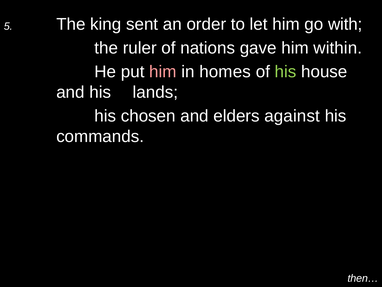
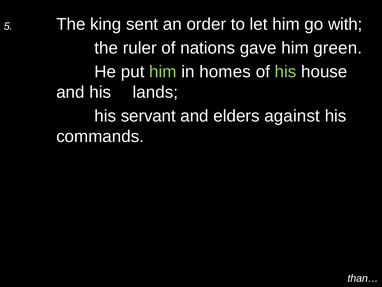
within: within -> green
him at (163, 72) colour: pink -> light green
chosen: chosen -> servant
then…: then… -> than…
